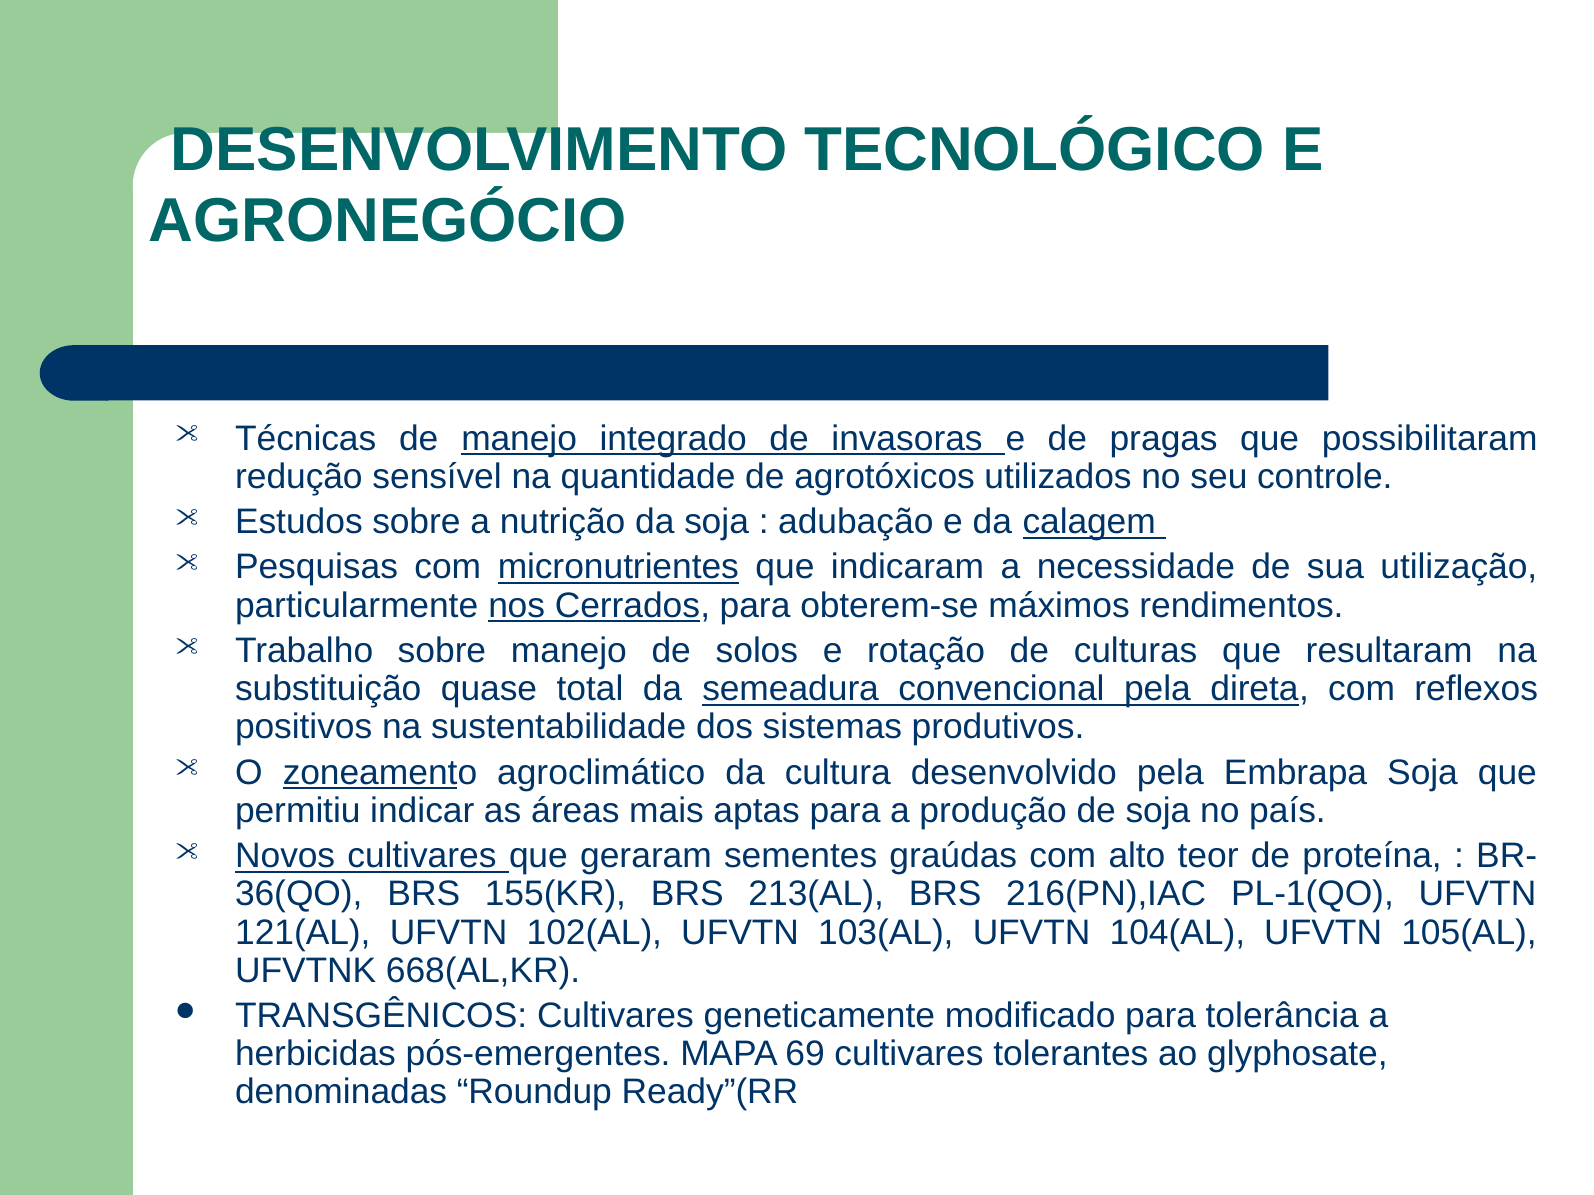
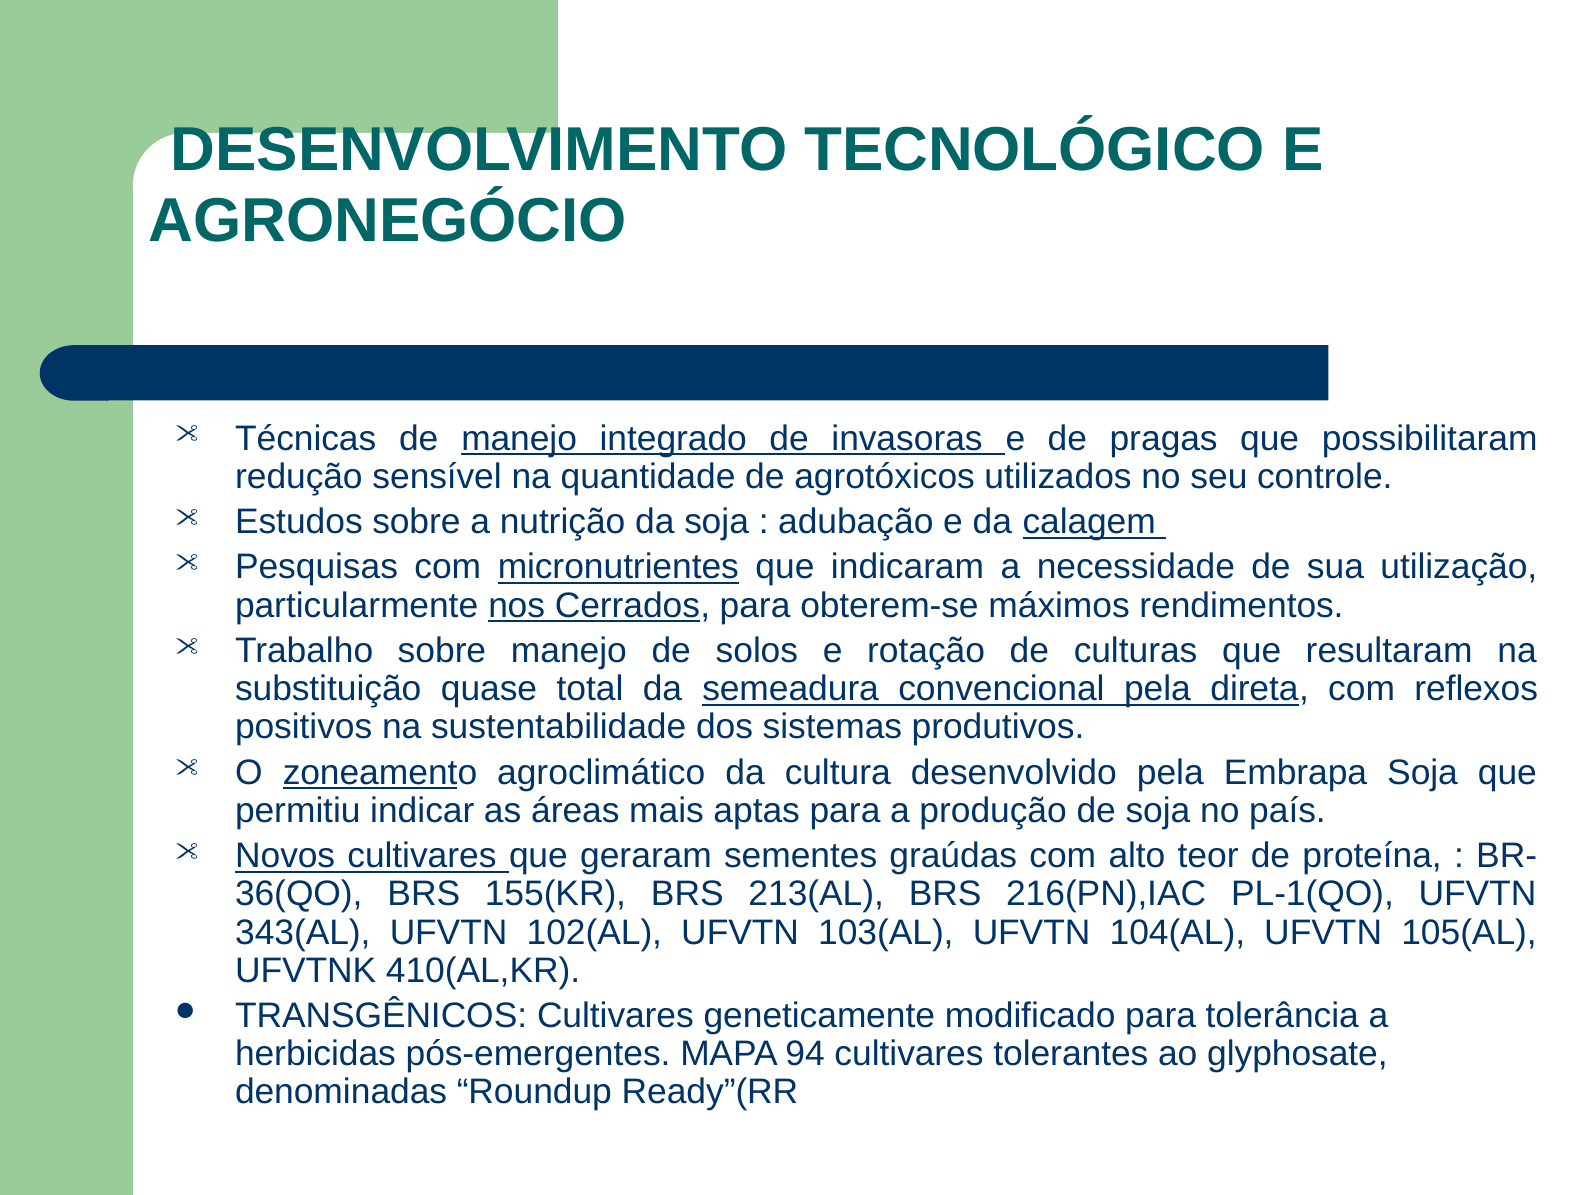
121(AL: 121(AL -> 343(AL
668(AL,KR: 668(AL,KR -> 410(AL,KR
69: 69 -> 94
